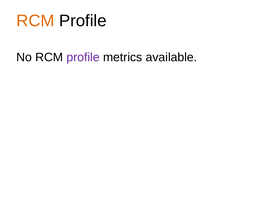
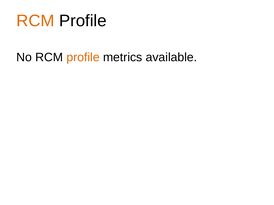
profile at (83, 57) colour: purple -> orange
